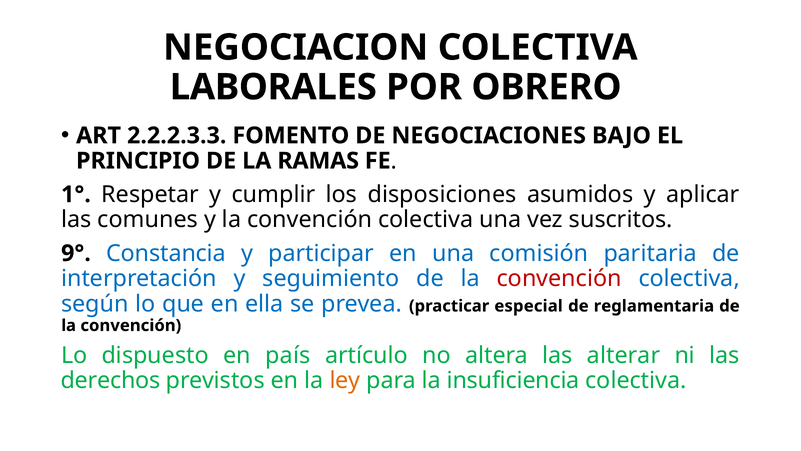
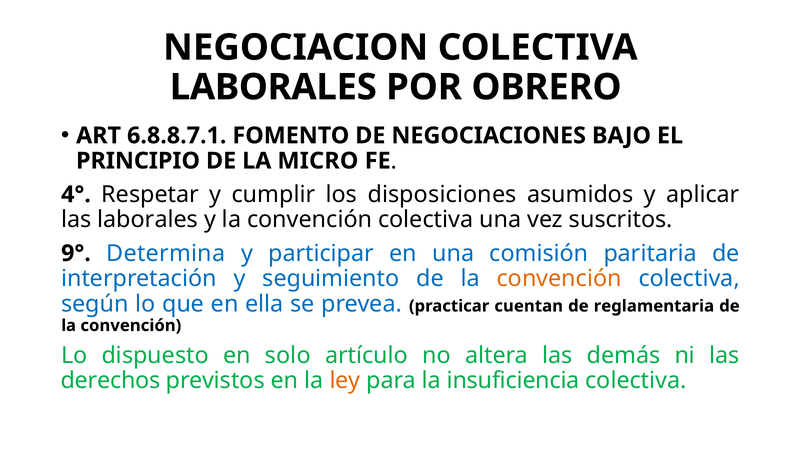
2.2.2.3.3: 2.2.2.3.3 -> 6.8.8.7.1
RAMAS: RAMAS -> MICRO
1°: 1° -> 4°
las comunes: comunes -> laborales
Constancia: Constancia -> Determina
convención at (559, 278) colour: red -> orange
especial: especial -> cuentan
país: país -> solo
alterar: alterar -> demás
